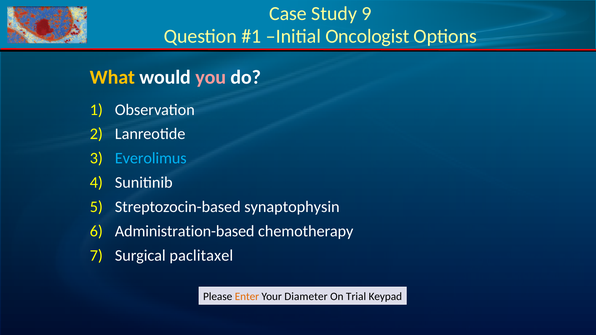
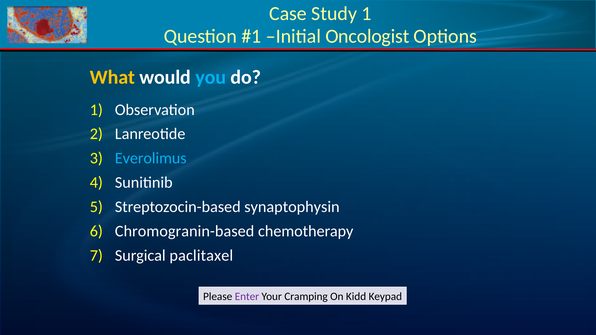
Study 9: 9 -> 1
you colour: pink -> light blue
Administration-based: Administration-based -> Chromogranin-based
Enter colour: orange -> purple
Diameter: Diameter -> Cramping
Trial: Trial -> Kidd
